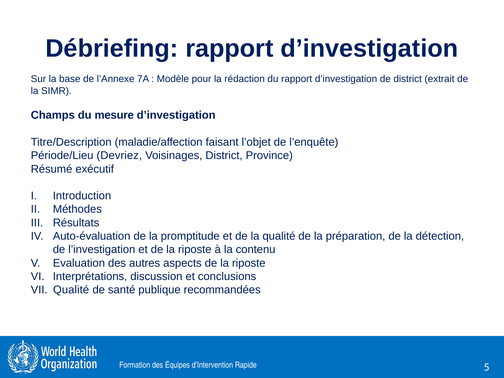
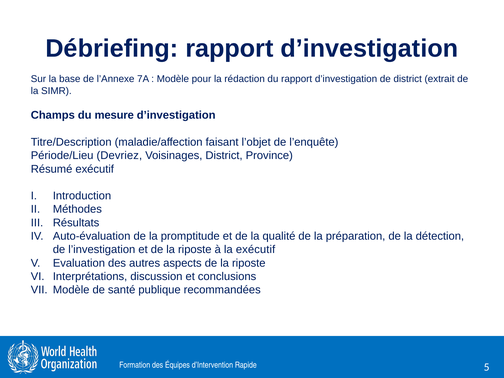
la contenu: contenu -> exécutif
Qualité at (71, 290): Qualité -> Modèle
